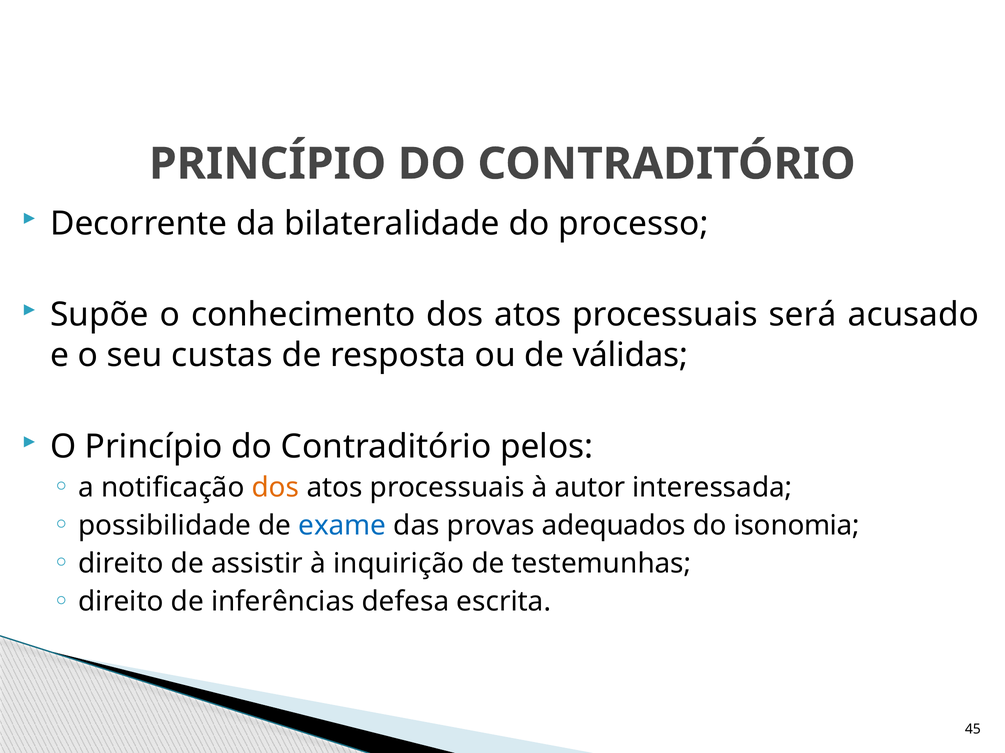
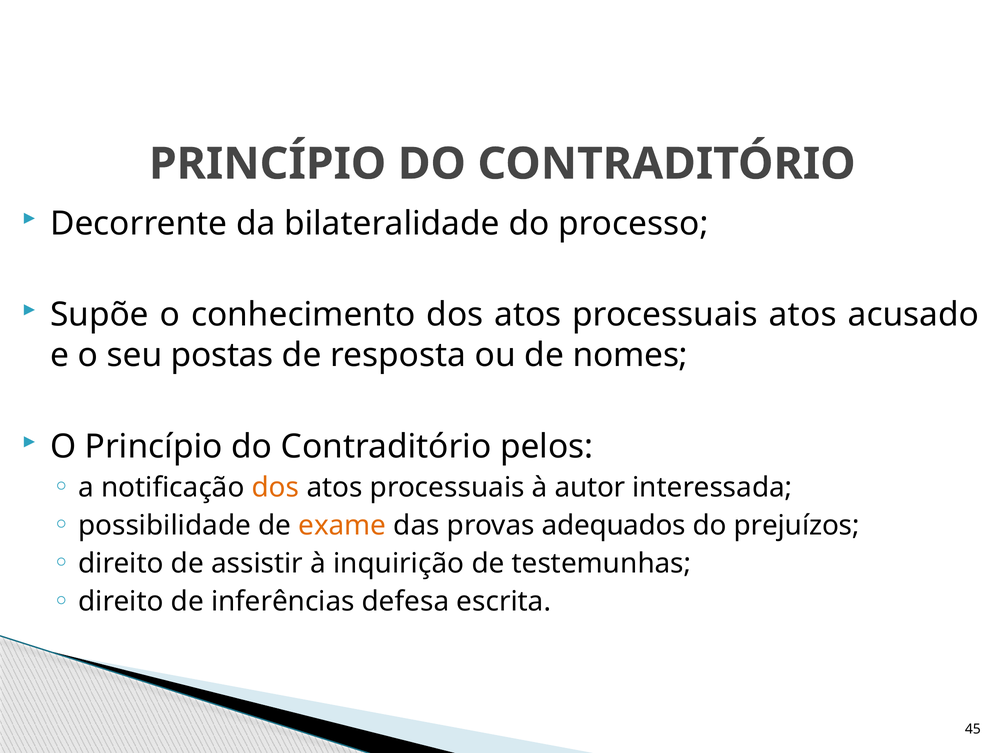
processuais será: será -> atos
custas: custas -> postas
válidas: válidas -> nomes
exame colour: blue -> orange
isonomia: isonomia -> prejuízos
